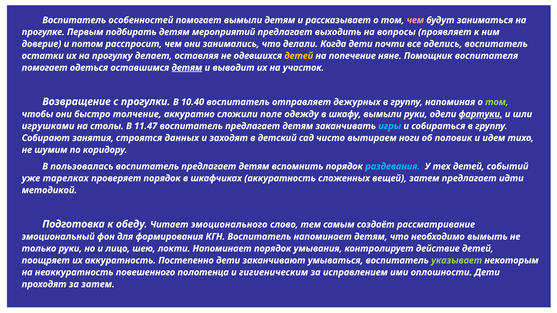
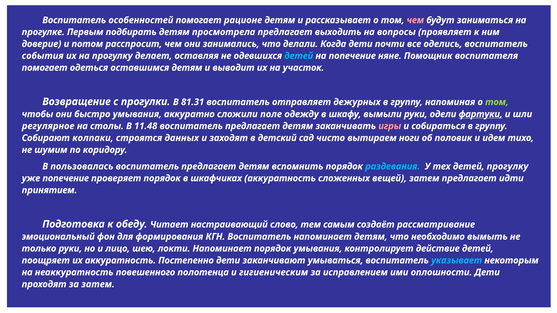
помогает вымыли: вымыли -> рационе
мероприятий: мероприятий -> просмотрела
остатки: остатки -> события
детей at (299, 56) colour: yellow -> light blue
детям at (187, 68) underline: present -> none
10.40: 10.40 -> 81.31
быстро толчение: толчение -> умывания
игрушками: игрушками -> регулярное
11.47: 11.47 -> 11.48
игры colour: light blue -> pink
занятия: занятия -> колпаки
детей событий: событий -> прогулку
уже тарелках: тарелках -> попечение
методикой: методикой -> принятием
эмоционального: эмоционального -> настраивающий
указывает colour: light green -> light blue
